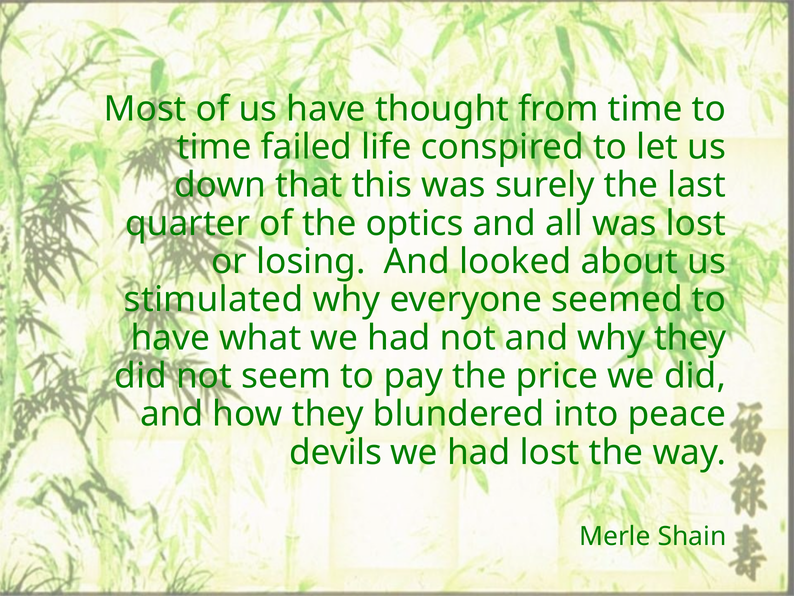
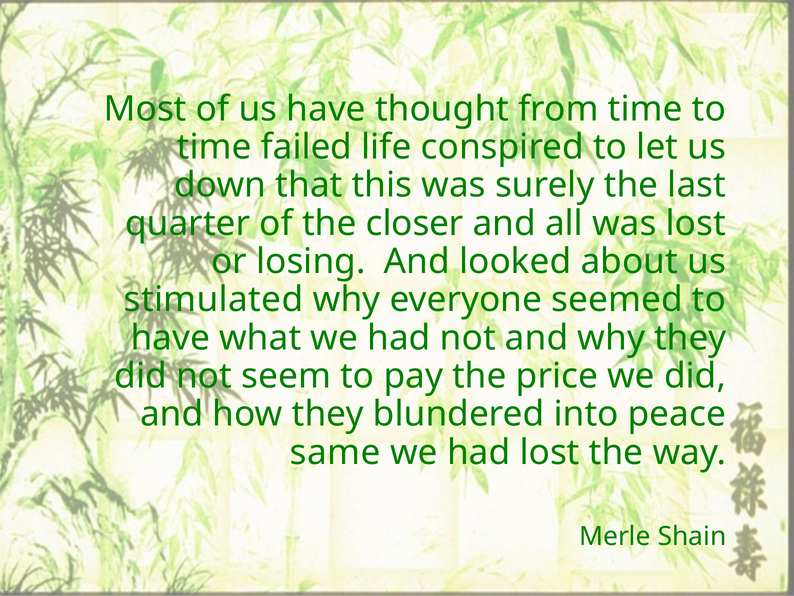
optics: optics -> closer
devils: devils -> same
